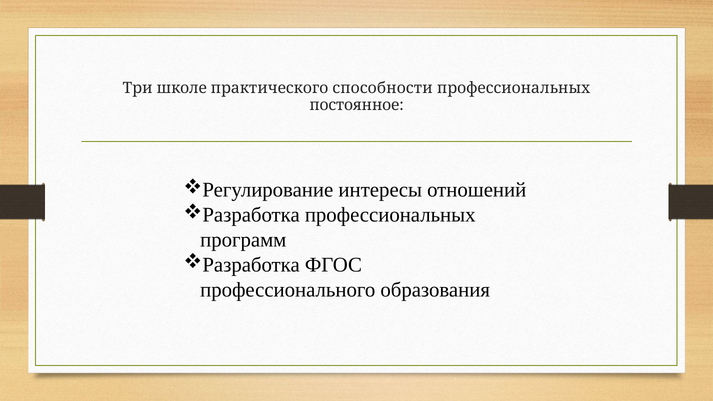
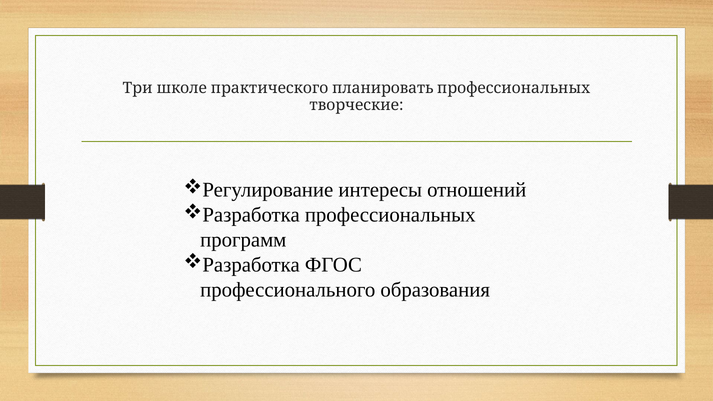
способности: способности -> планировать
постоянное: постоянное -> творческие
